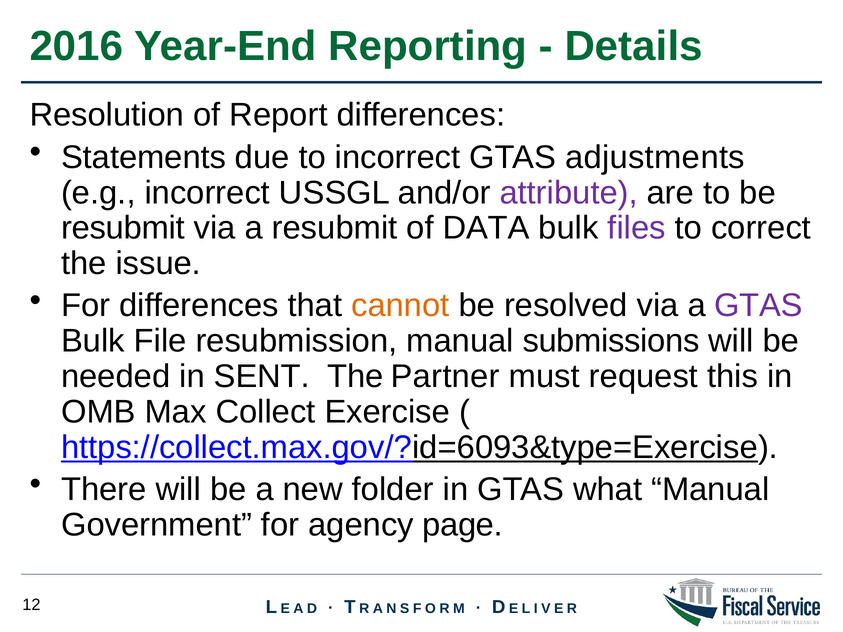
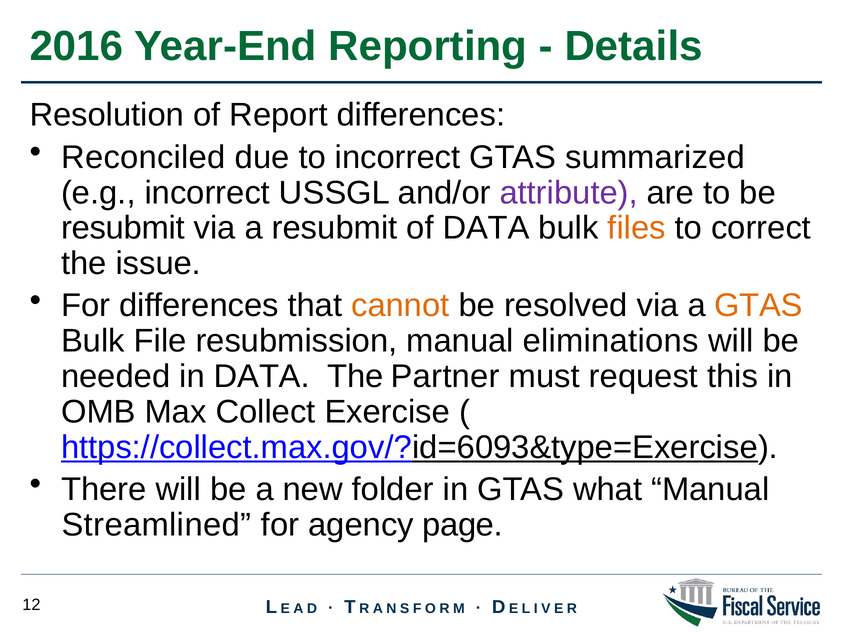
Statements: Statements -> Reconciled
adjustments: adjustments -> summarized
files colour: purple -> orange
GTAS at (758, 306) colour: purple -> orange
submissions: submissions -> eliminations
in SENT: SENT -> DATA
Government: Government -> Streamlined
